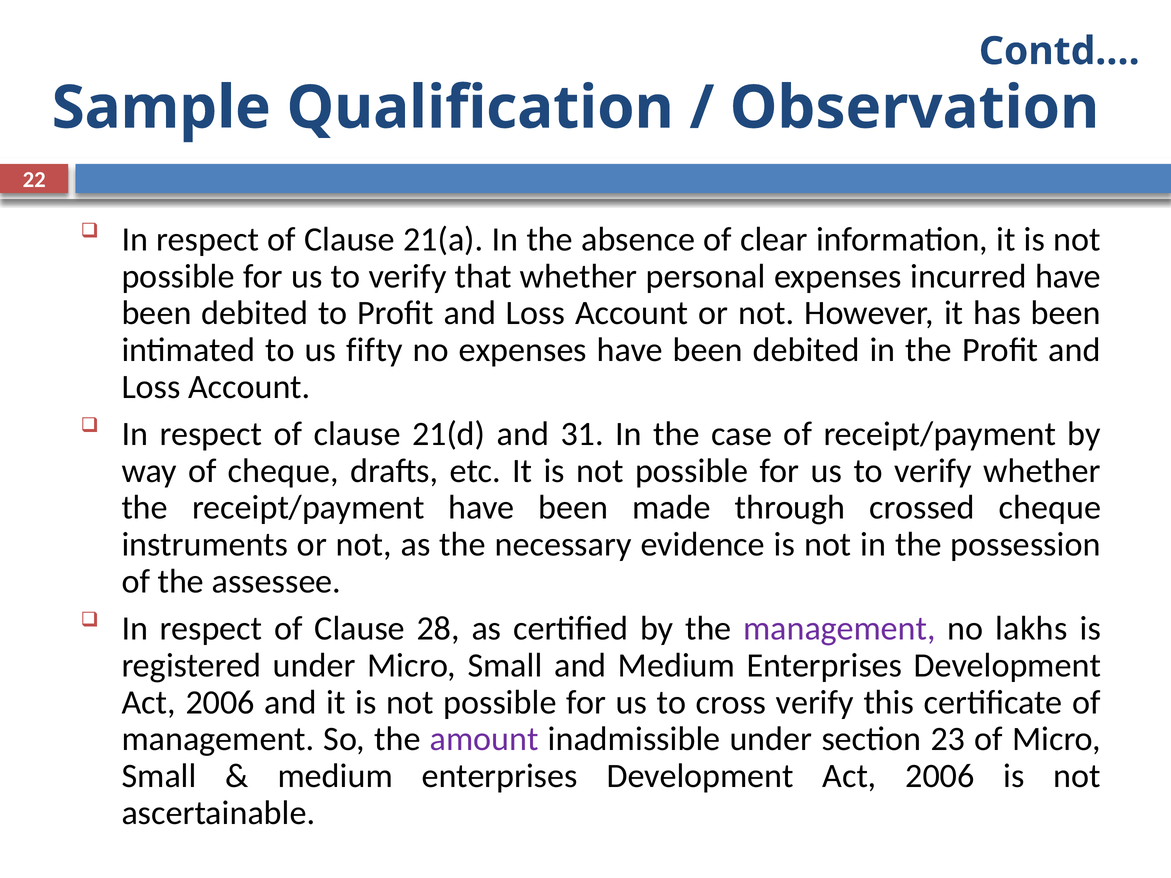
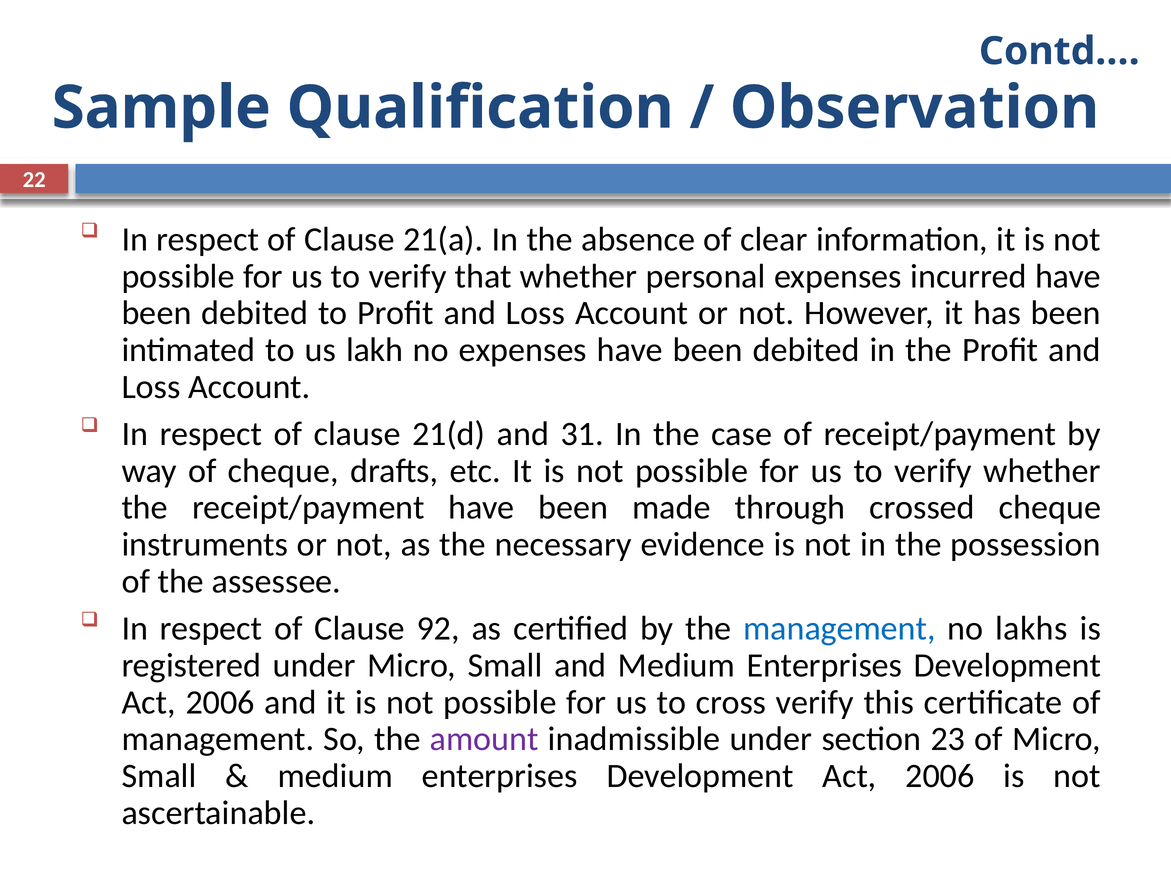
fifty: fifty -> lakh
28: 28 -> 92
management at (839, 629) colour: purple -> blue
